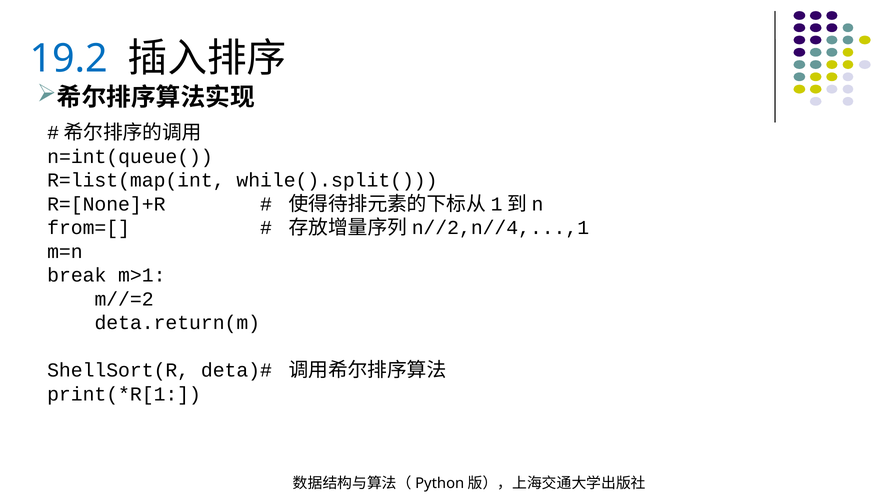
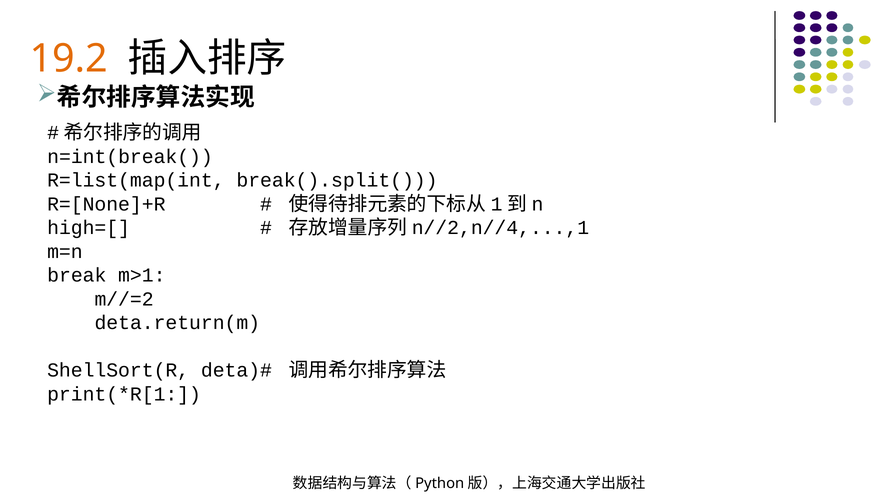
19.2 colour: blue -> orange
n=int(queue(: n=int(queue( -> n=int(break(
while().split(: while().split( -> break().split(
from=[: from=[ -> high=[
